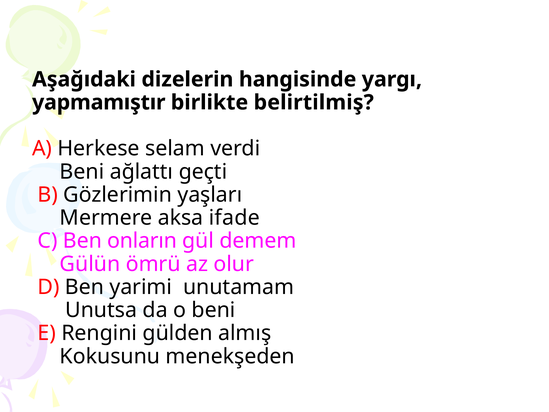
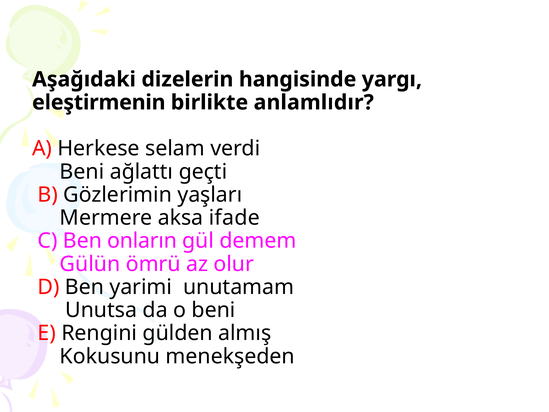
yapmamıştır: yapmamıştır -> eleştirmenin
belirtilmiş: belirtilmiş -> anlamlıdır
